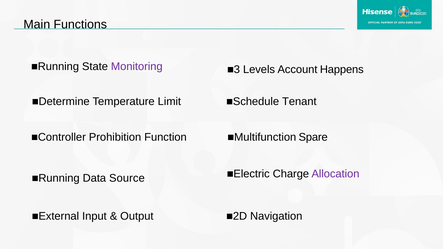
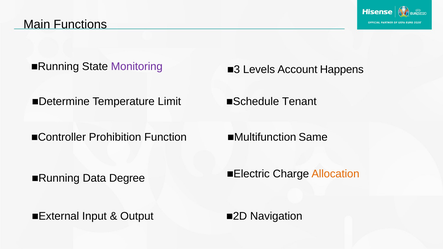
Spare: Spare -> Same
Allocation colour: purple -> orange
Source: Source -> Degree
